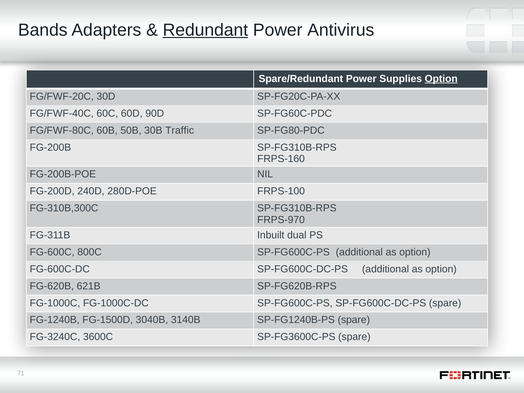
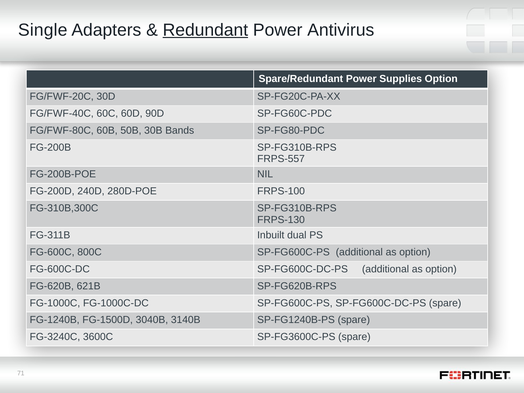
Bands: Bands -> Single
Option at (441, 79) underline: present -> none
Traffic: Traffic -> Bands
FRPS-160: FRPS-160 -> FRPS-557
FRPS-970: FRPS-970 -> FRPS-130
